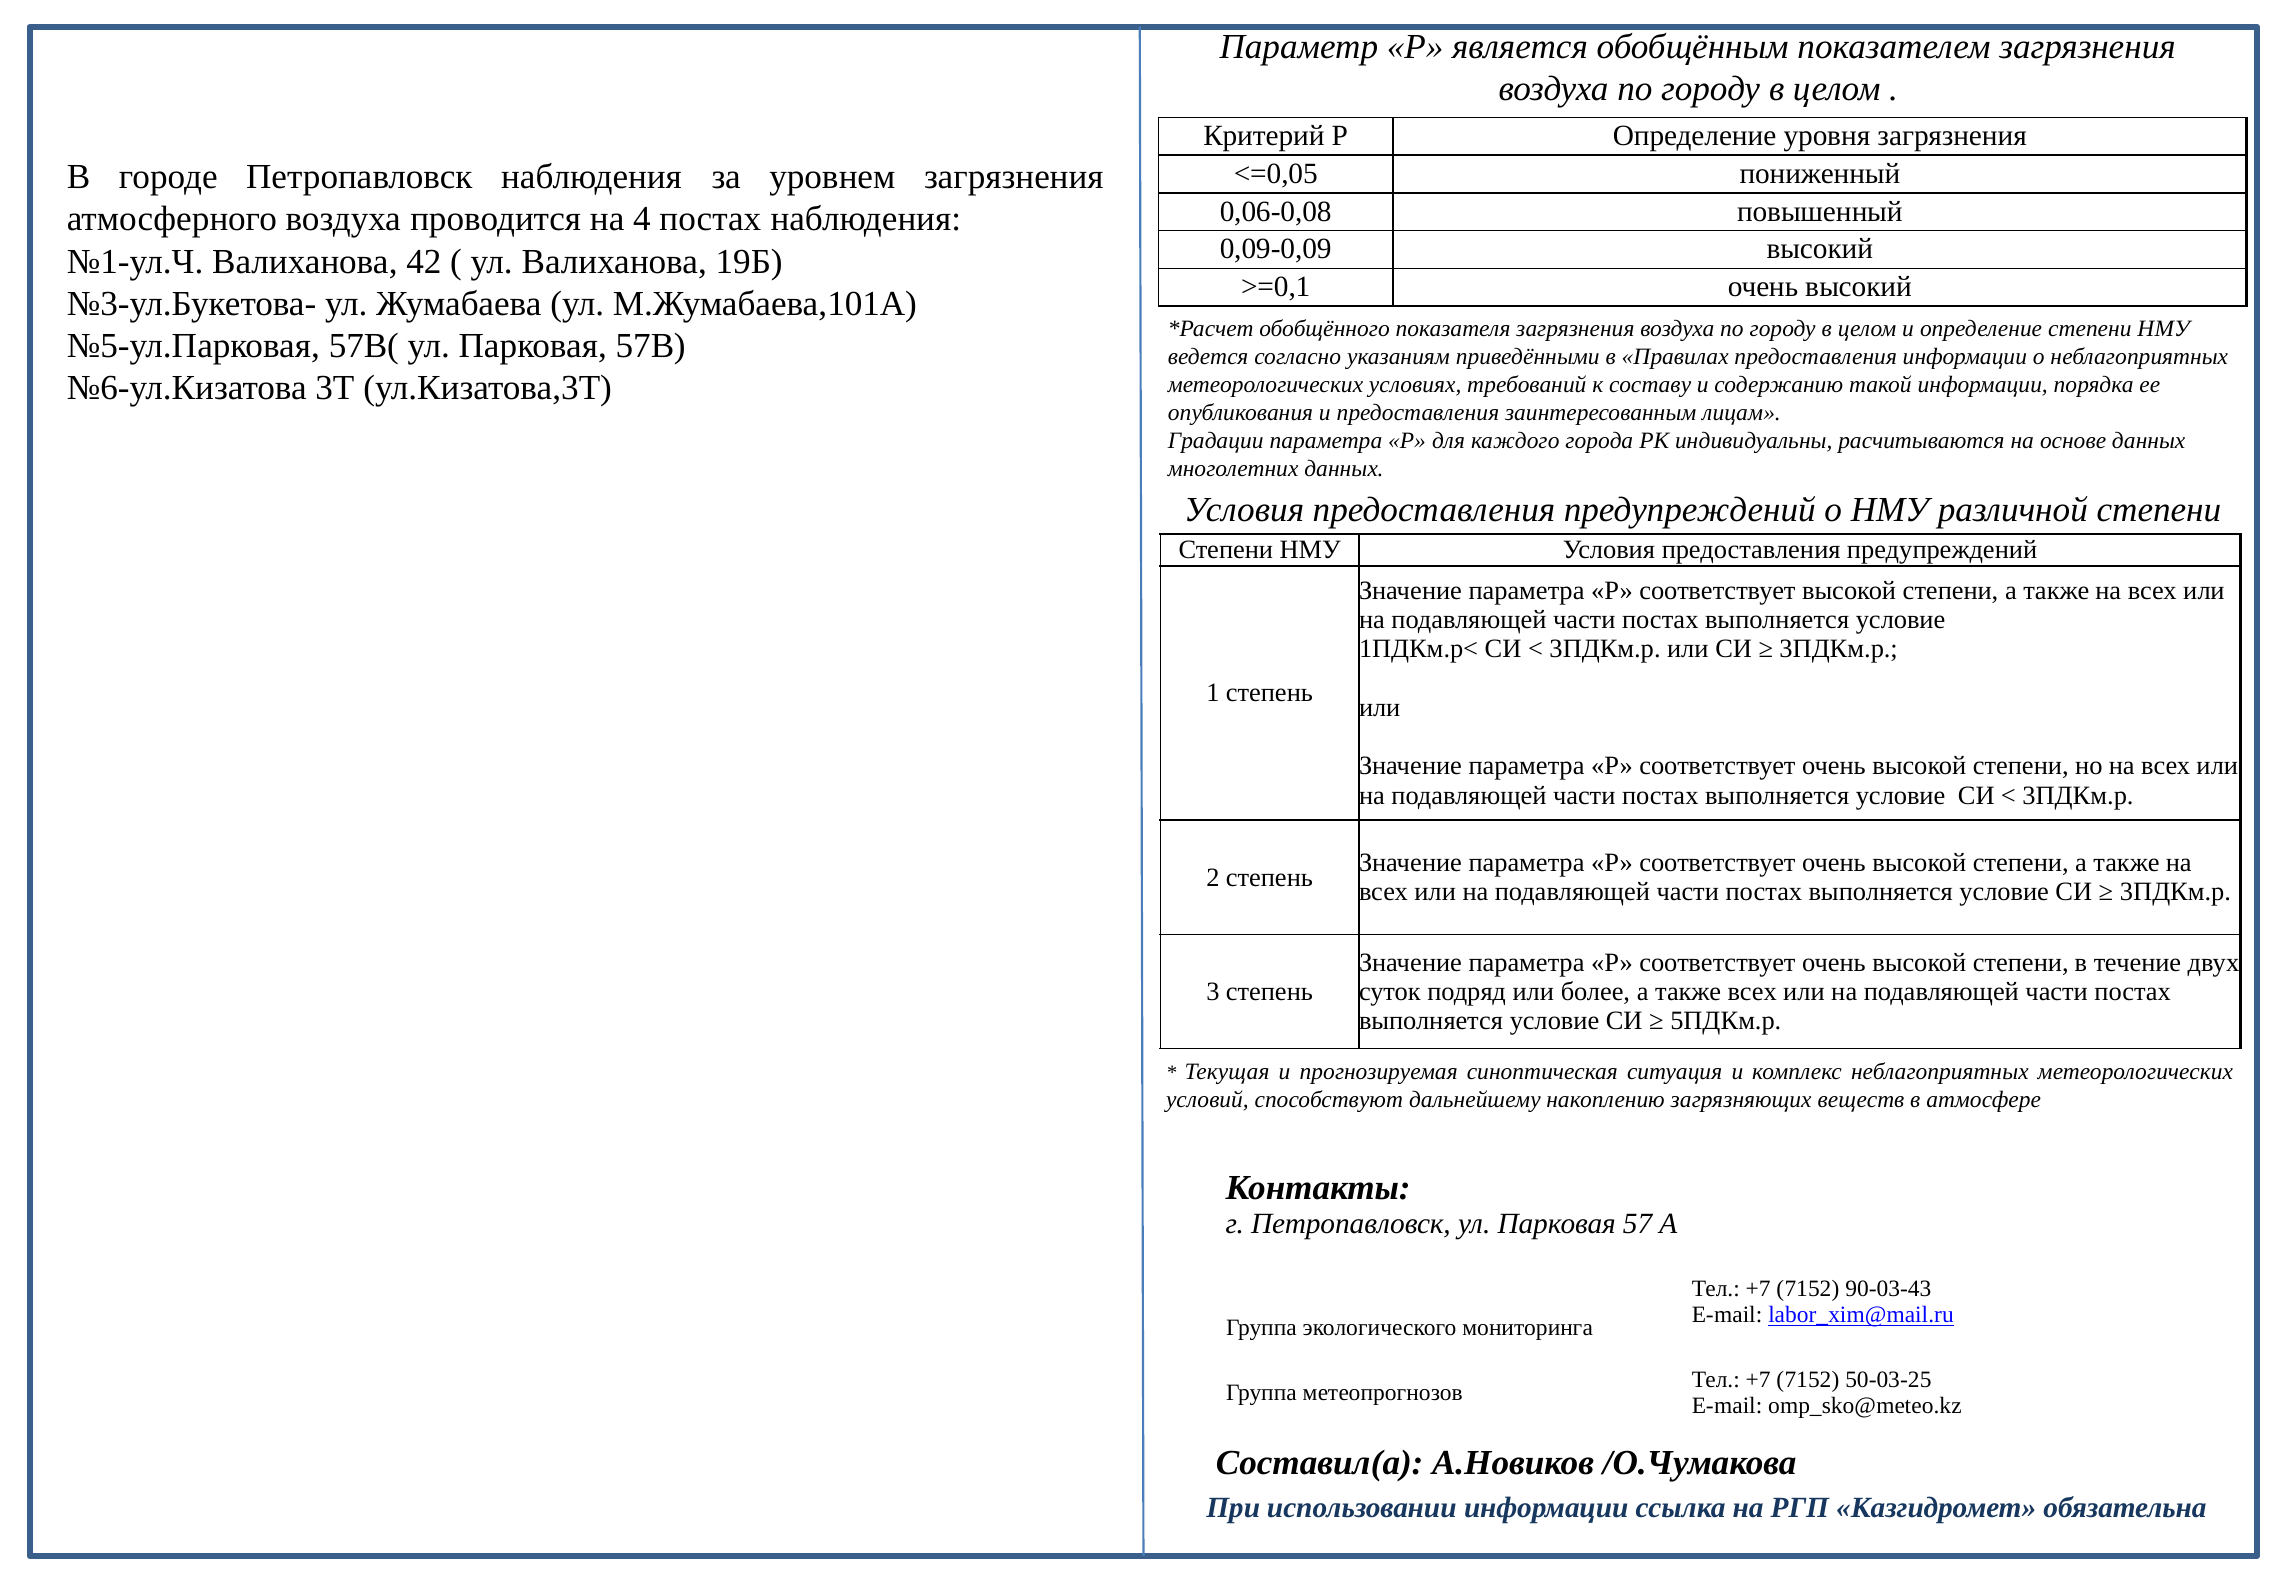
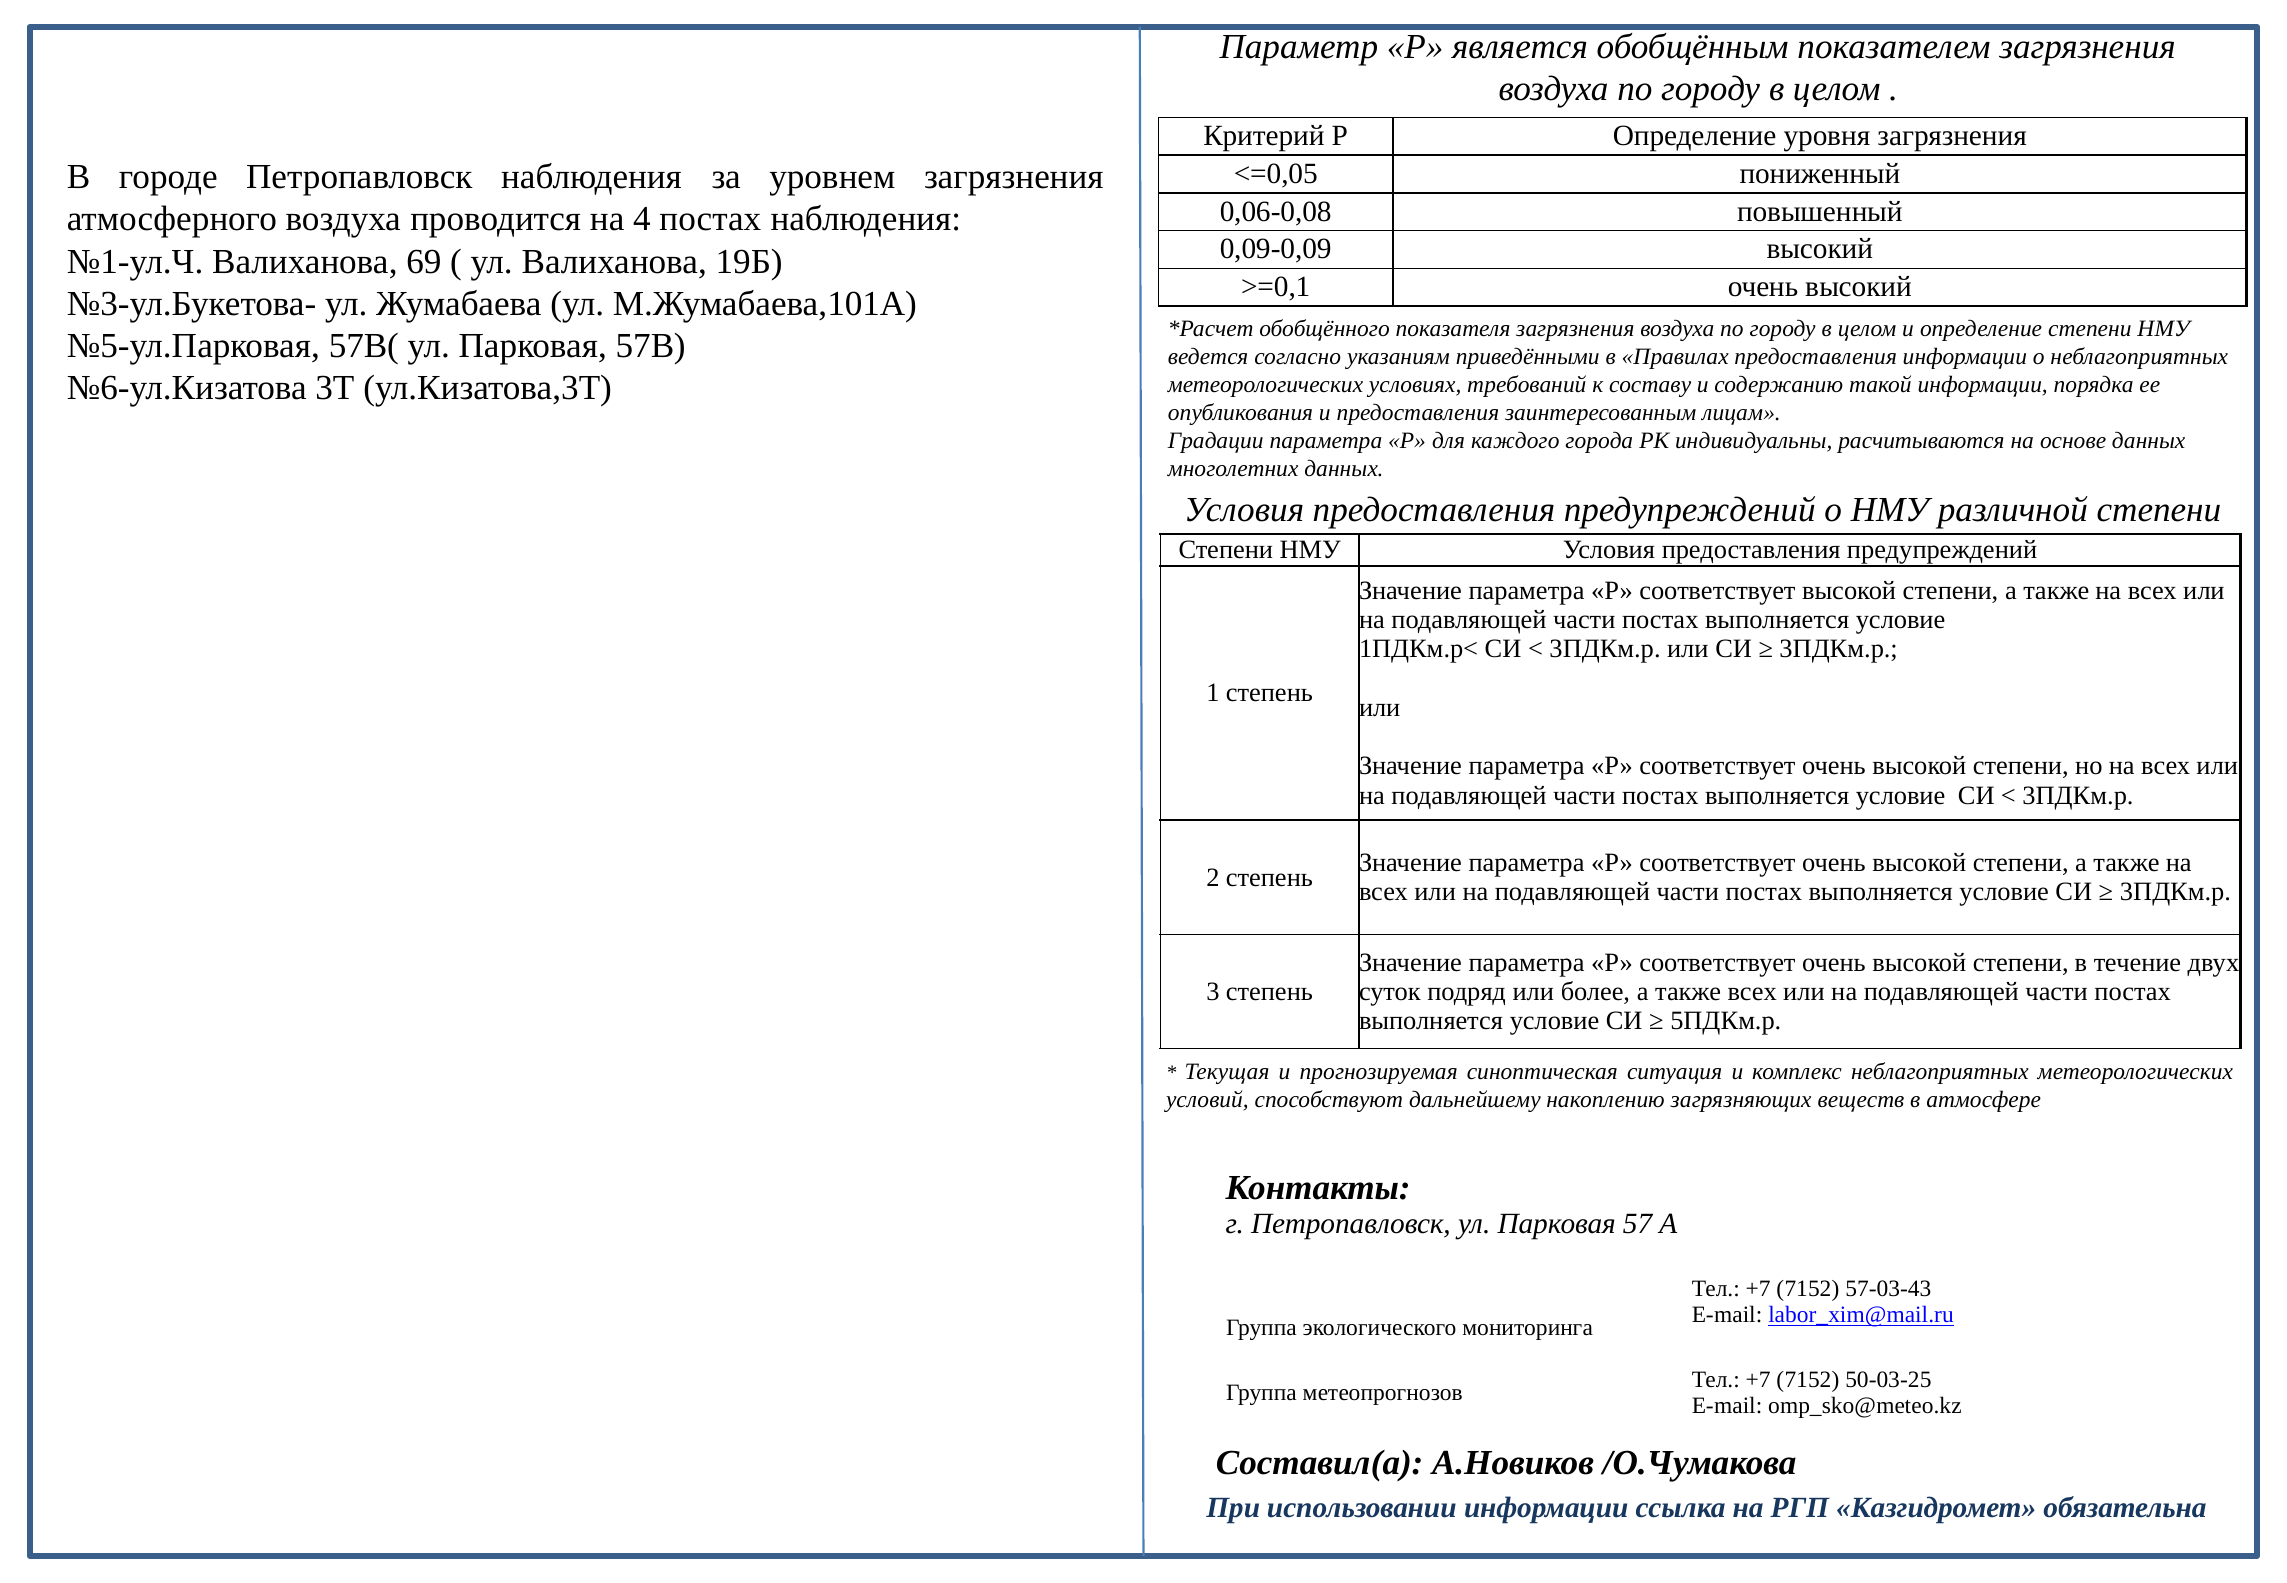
42: 42 -> 69
90-03-43: 90-03-43 -> 57-03-43
